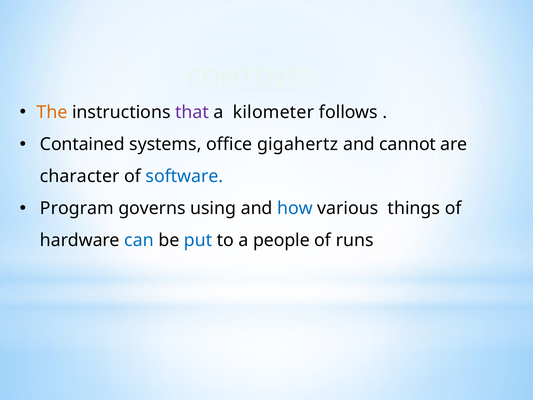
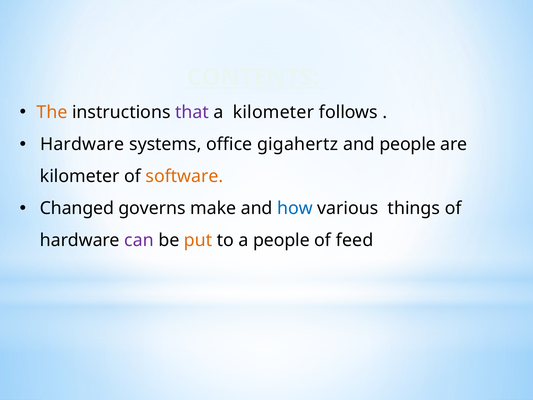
Contained at (82, 144): Contained -> Hardware
and cannot: cannot -> people
character at (80, 176): character -> kilometer
software colour: blue -> orange
Program: Program -> Changed
using: using -> make
can colour: blue -> purple
put colour: blue -> orange
runs: runs -> feed
